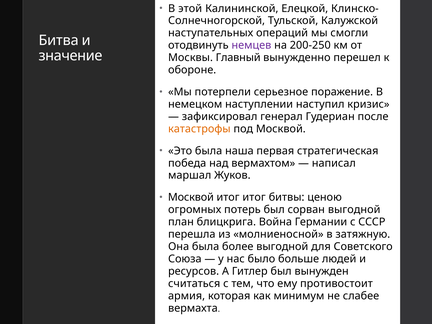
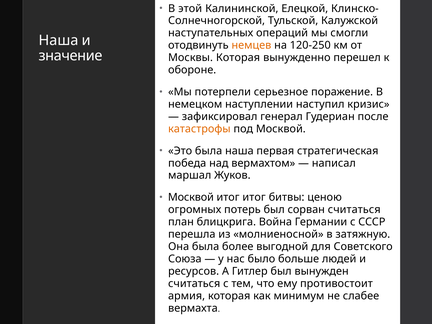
Битва at (59, 40): Битва -> Наша
немцев colour: purple -> orange
200-250: 200-250 -> 120-250
Москвы Главный: Главный -> Которая
сорван выгодной: выгодной -> считаться
